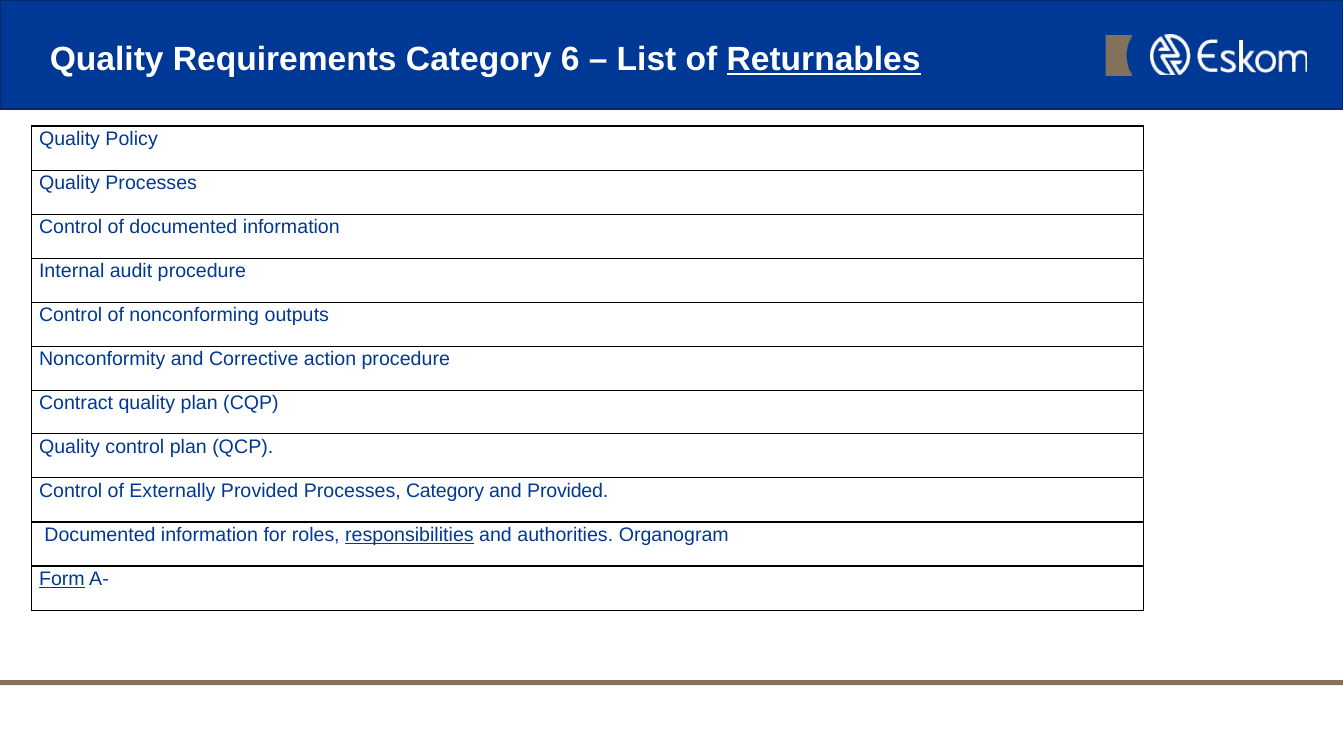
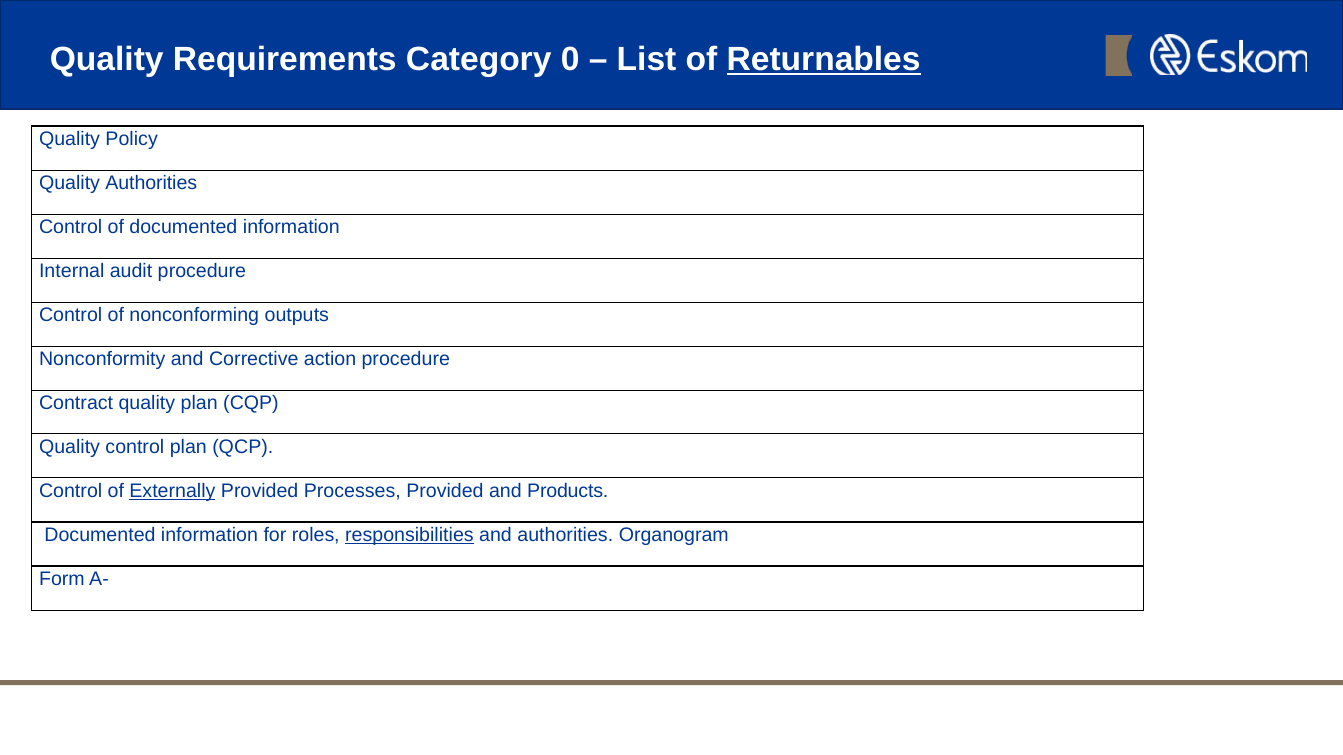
6: 6 -> 0
Quality Processes: Processes -> Authorities
Externally underline: none -> present
Processes Category: Category -> Provided
and Provided: Provided -> Products
Form underline: present -> none
